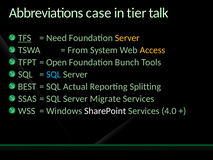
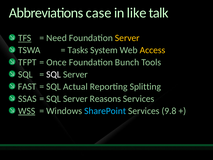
tier: tier -> like
From: From -> Tasks
Open: Open -> Once
SQL at (54, 74) colour: light blue -> white
BEST: BEST -> FAST
Migrate: Migrate -> Reasons
WSS underline: none -> present
SharePoint colour: white -> light blue
4.0: 4.0 -> 9.8
